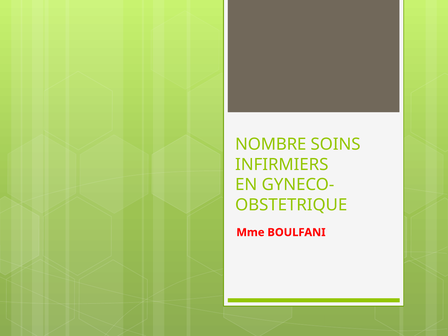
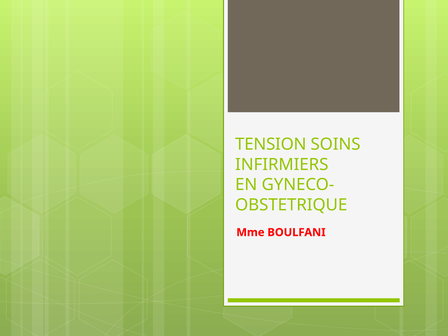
NOMBRE: NOMBRE -> TENSION
